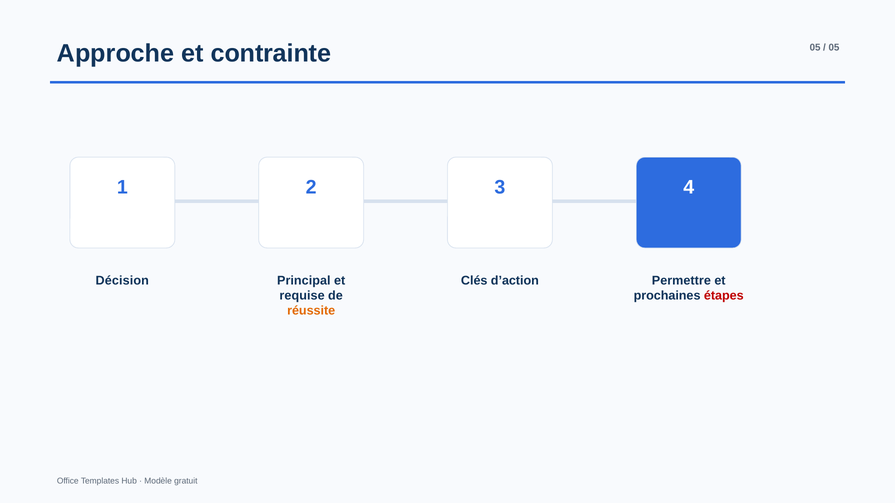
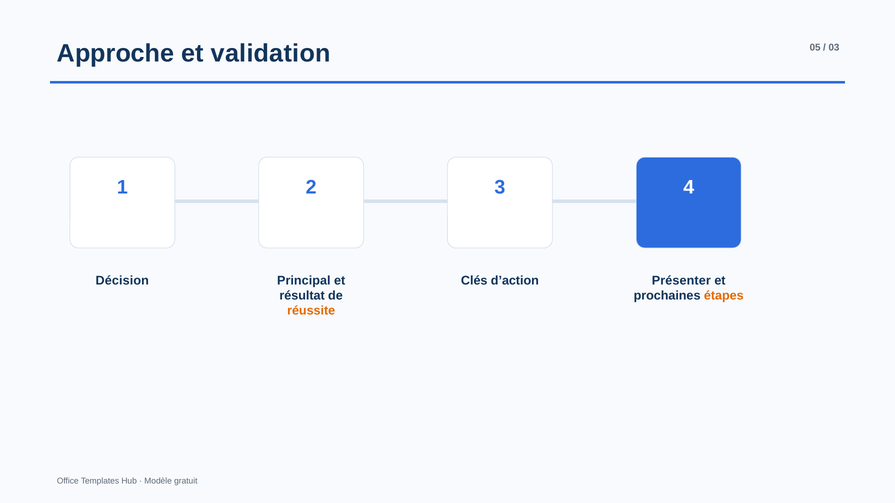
contrainte: contrainte -> validation
05 at (834, 48): 05 -> 03
Permettre: Permettre -> Présenter
requise: requise -> résultat
étapes colour: red -> orange
